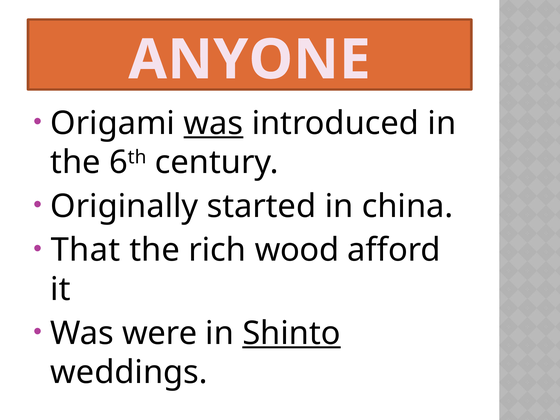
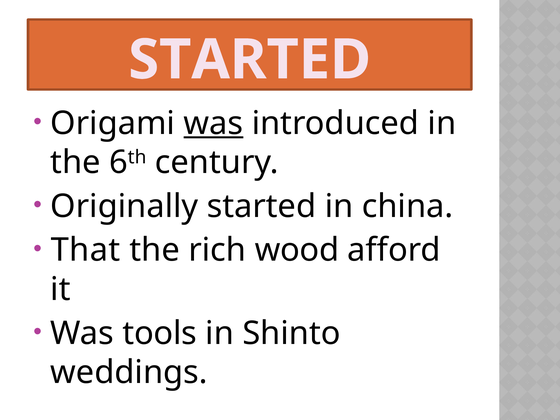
ANYONE at (249, 60): ANYONE -> STARTED
were: were -> tools
Shinto underline: present -> none
